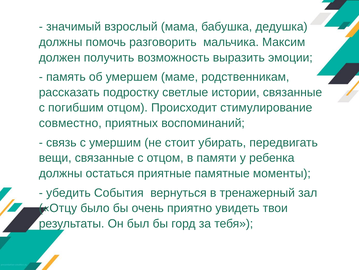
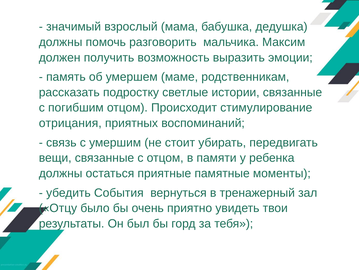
совместно: совместно -> отрицания
